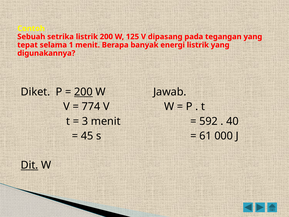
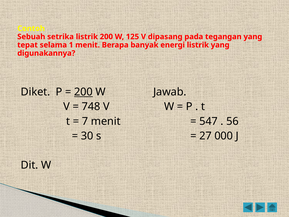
774: 774 -> 748
3: 3 -> 7
592: 592 -> 547
40: 40 -> 56
45: 45 -> 30
61: 61 -> 27
Dit underline: present -> none
